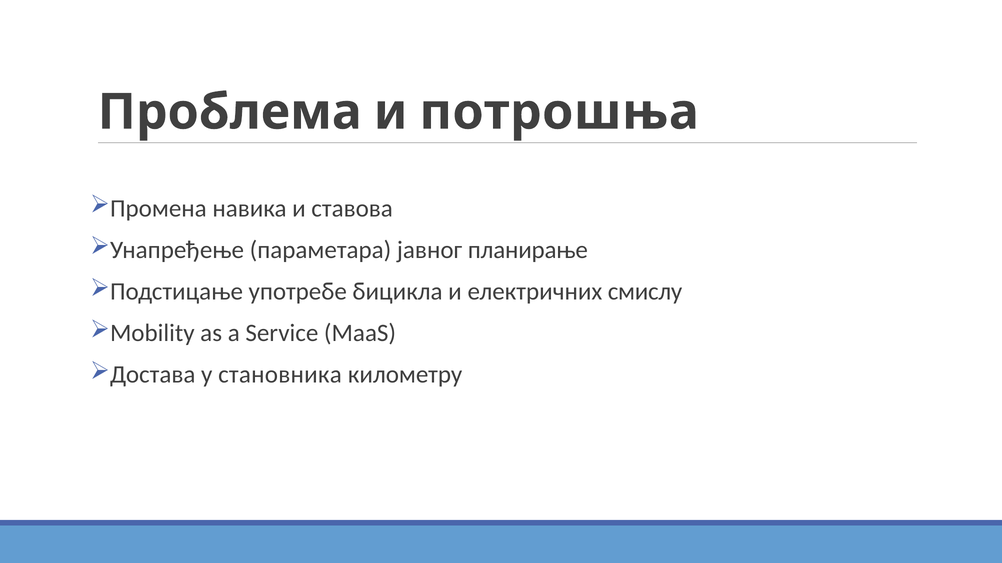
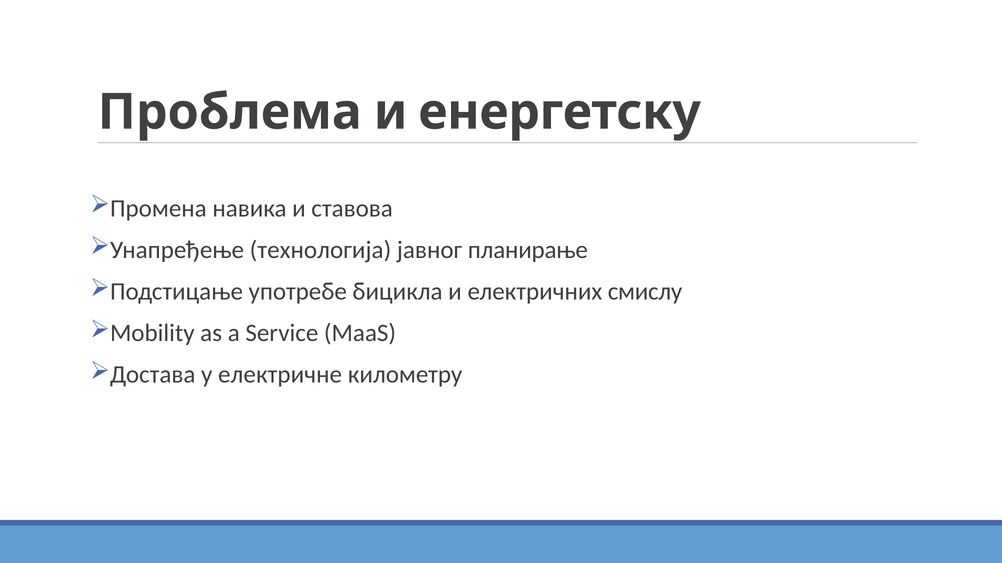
потрошња: потрошња -> енергетску
параметара: параметара -> технологија
становника: становника -> електричне
